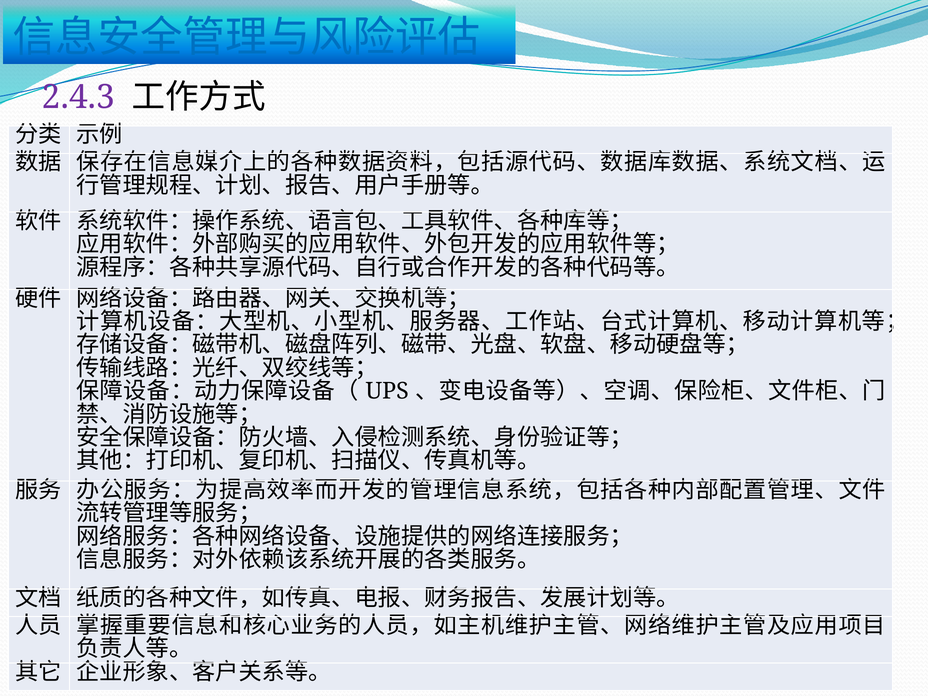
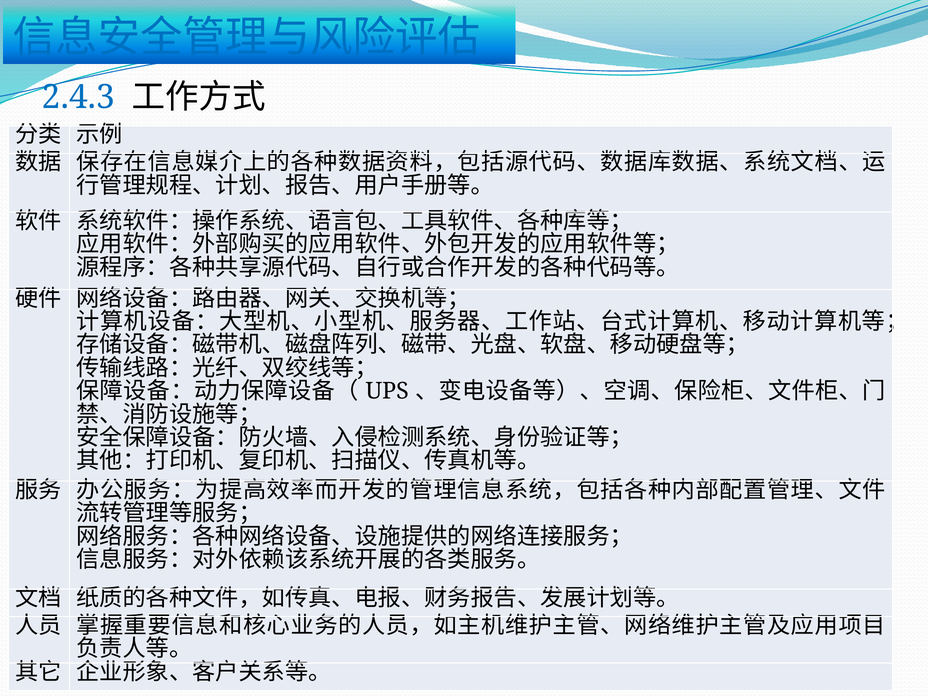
2.4.3 colour: purple -> blue
